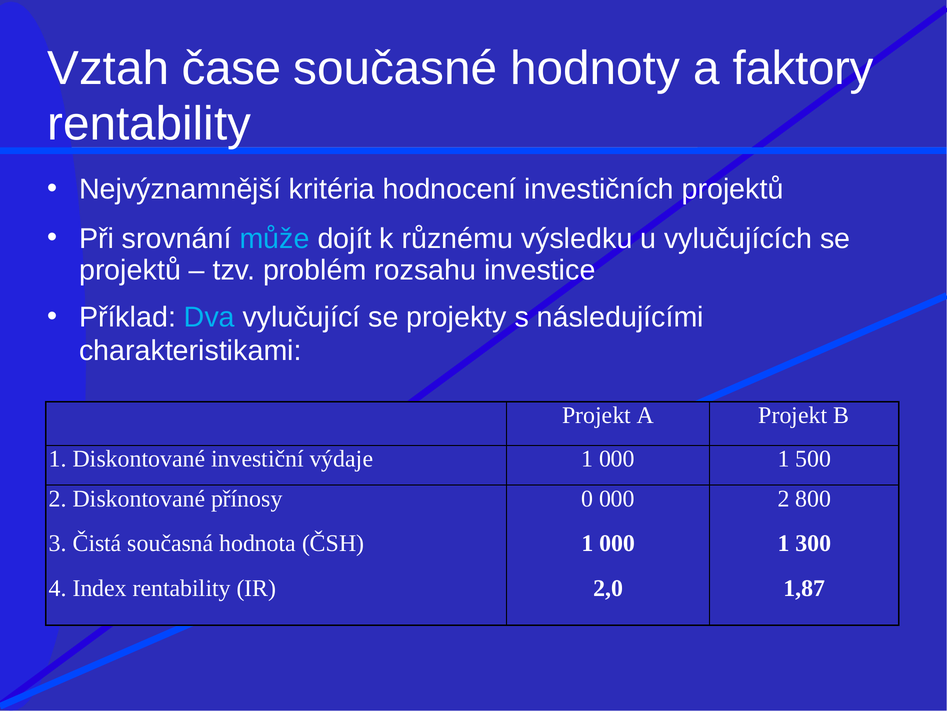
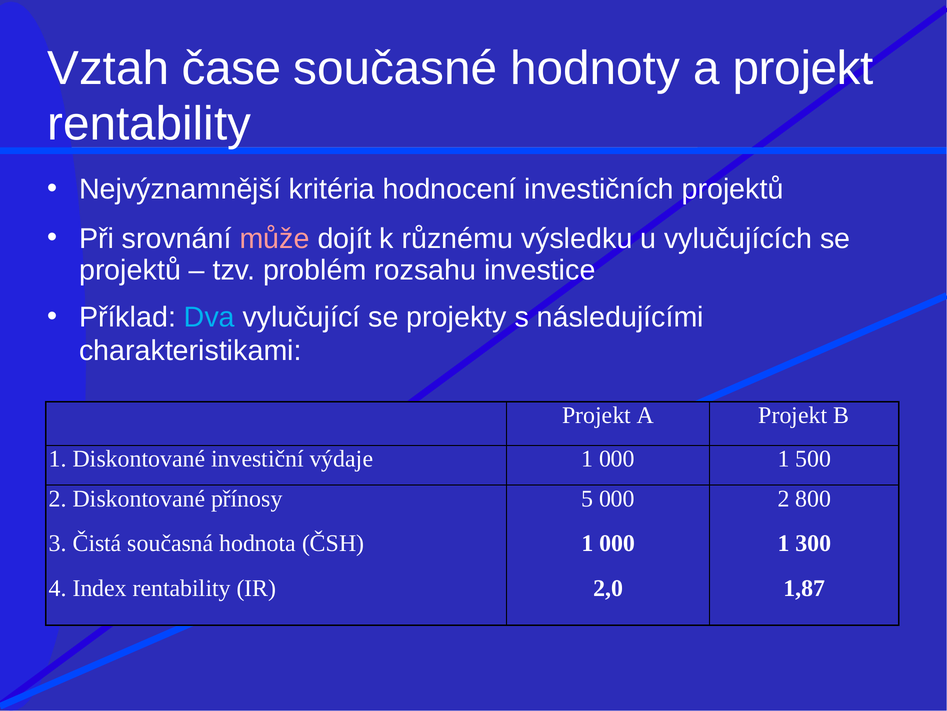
hodnoty a faktory: faktory -> projekt
může colour: light blue -> pink
0: 0 -> 5
